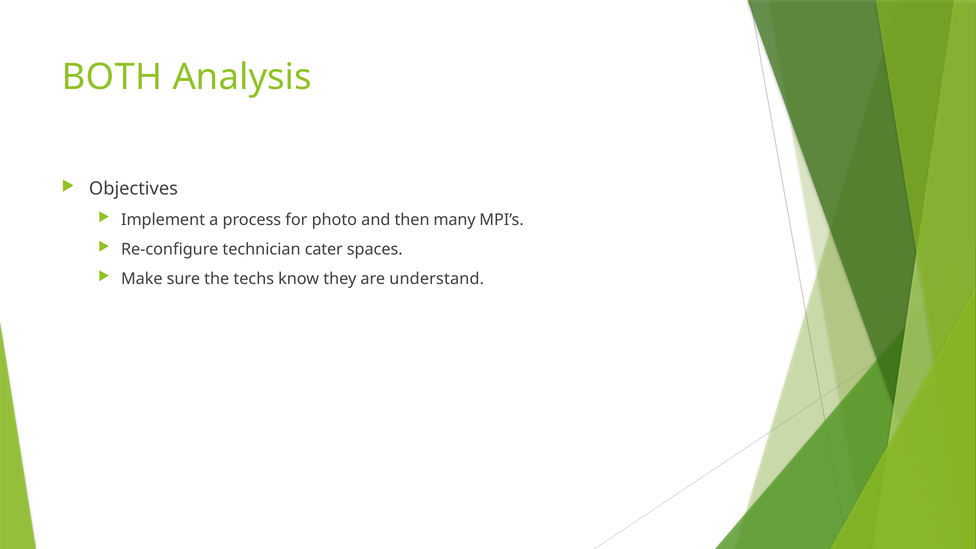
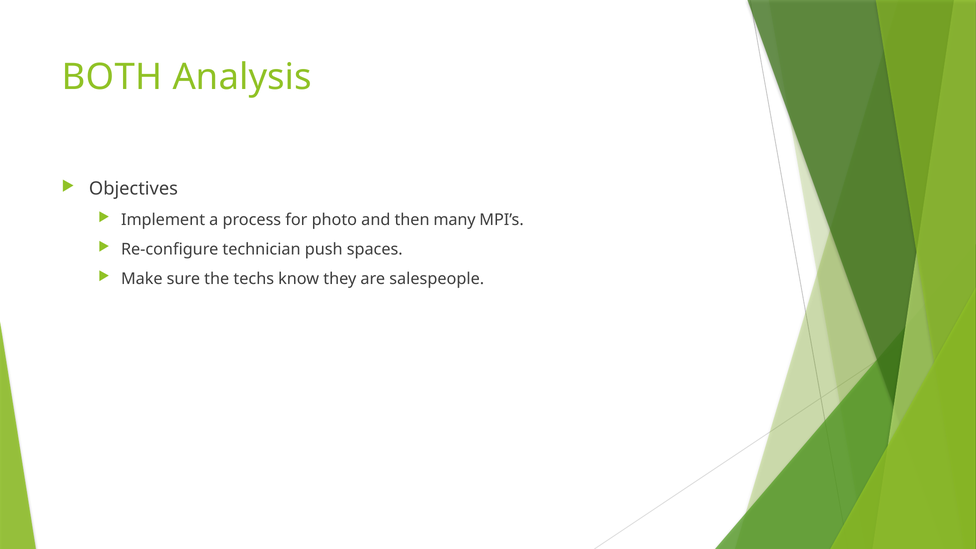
cater: cater -> push
understand: understand -> salespeople
